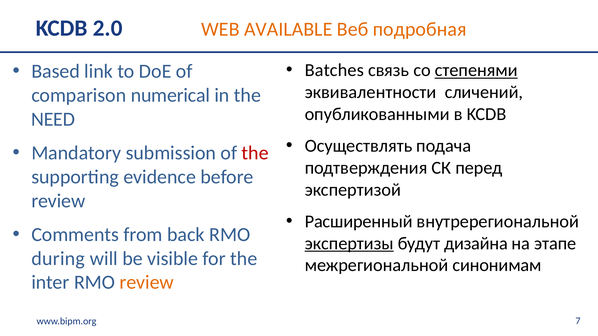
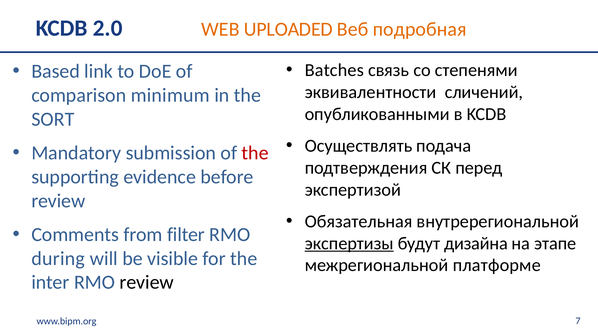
AVAILABLE: AVAILABLE -> UPLOADED
степенями underline: present -> none
numerical: numerical -> minimum
NEED: NEED -> SORT
Расширенный: Расширенный -> Обязательная
back: back -> filter
синонимам: синонимам -> платформе
review at (147, 283) colour: orange -> black
